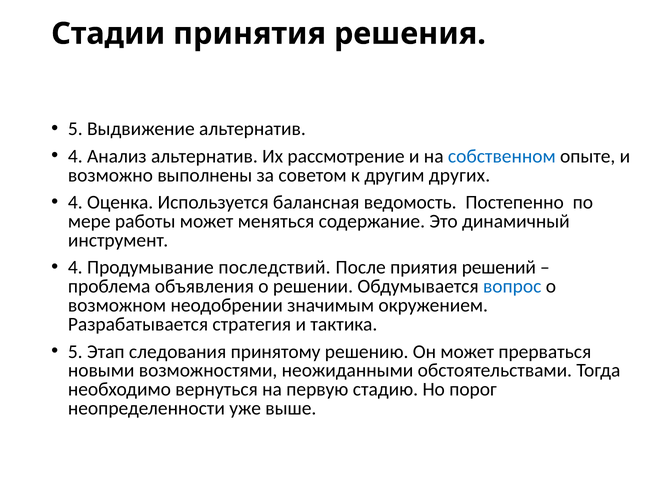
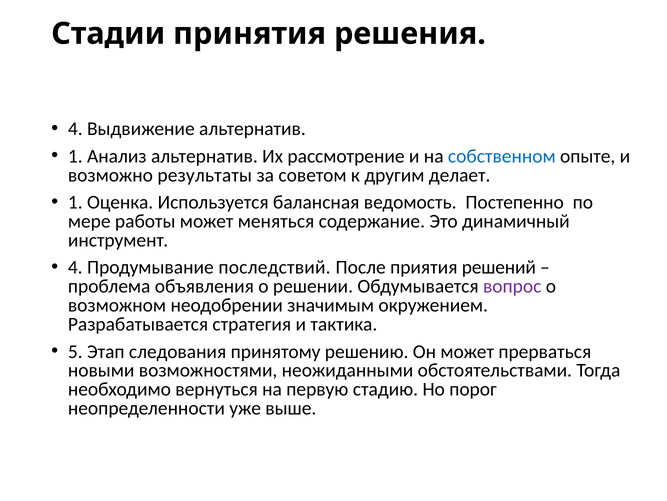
5 at (75, 129): 5 -> 4
4 at (75, 156): 4 -> 1
выполнены: выполнены -> результаты
других: других -> делает
4 at (75, 202): 4 -> 1
вопрос colour: blue -> purple
